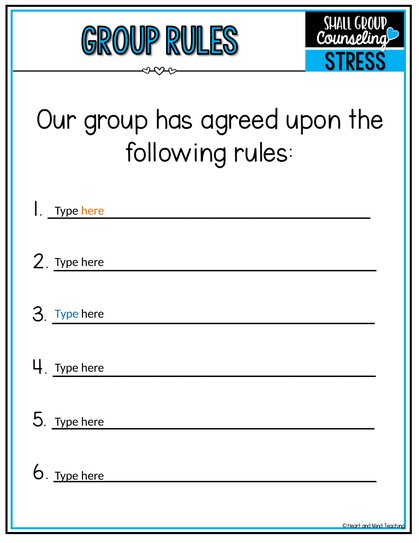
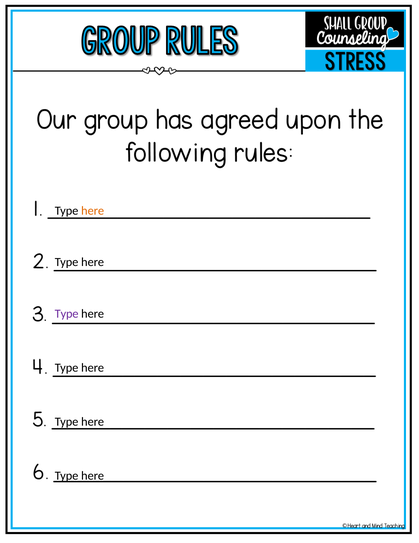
Type at (67, 313) colour: blue -> purple
